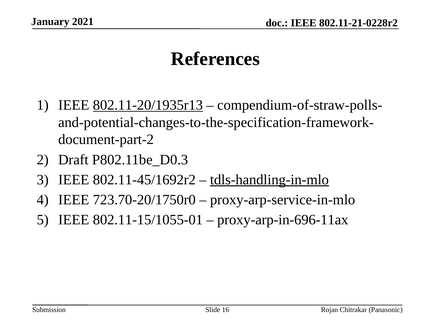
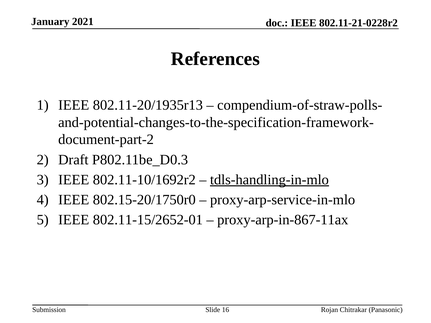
802.11-20/1935r13 underline: present -> none
802.11-45/1692r2: 802.11-45/1692r2 -> 802.11-10/1692r2
723.70-20/1750r0: 723.70-20/1750r0 -> 802.15-20/1750r0
802.11-15/1055-01: 802.11-15/1055-01 -> 802.11-15/2652-01
proxy-arp-in-696-11ax: proxy-arp-in-696-11ax -> proxy-arp-in-867-11ax
